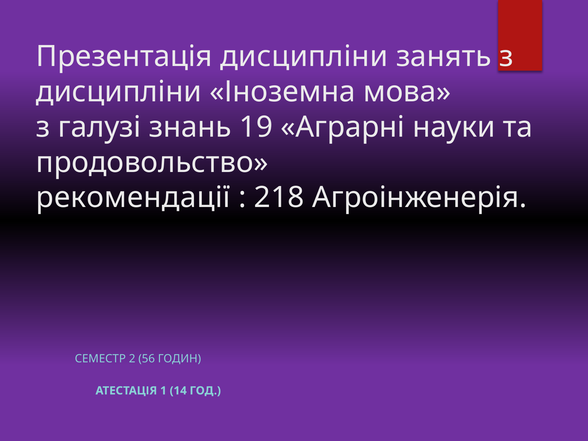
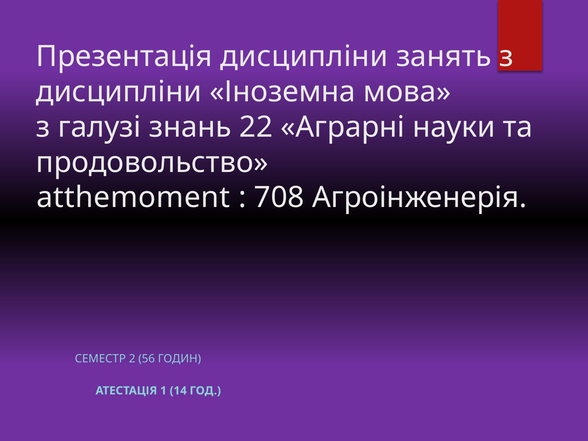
19: 19 -> 22
рекомендації: рекомендації -> atthemoment
218: 218 -> 708
